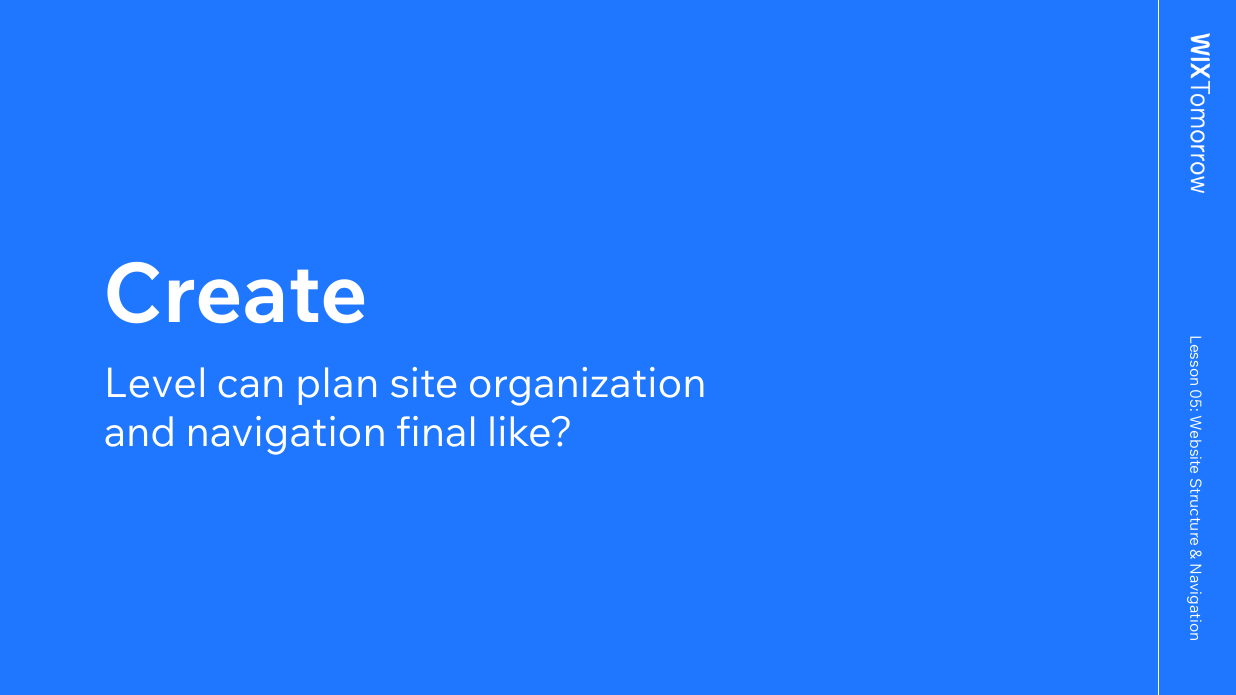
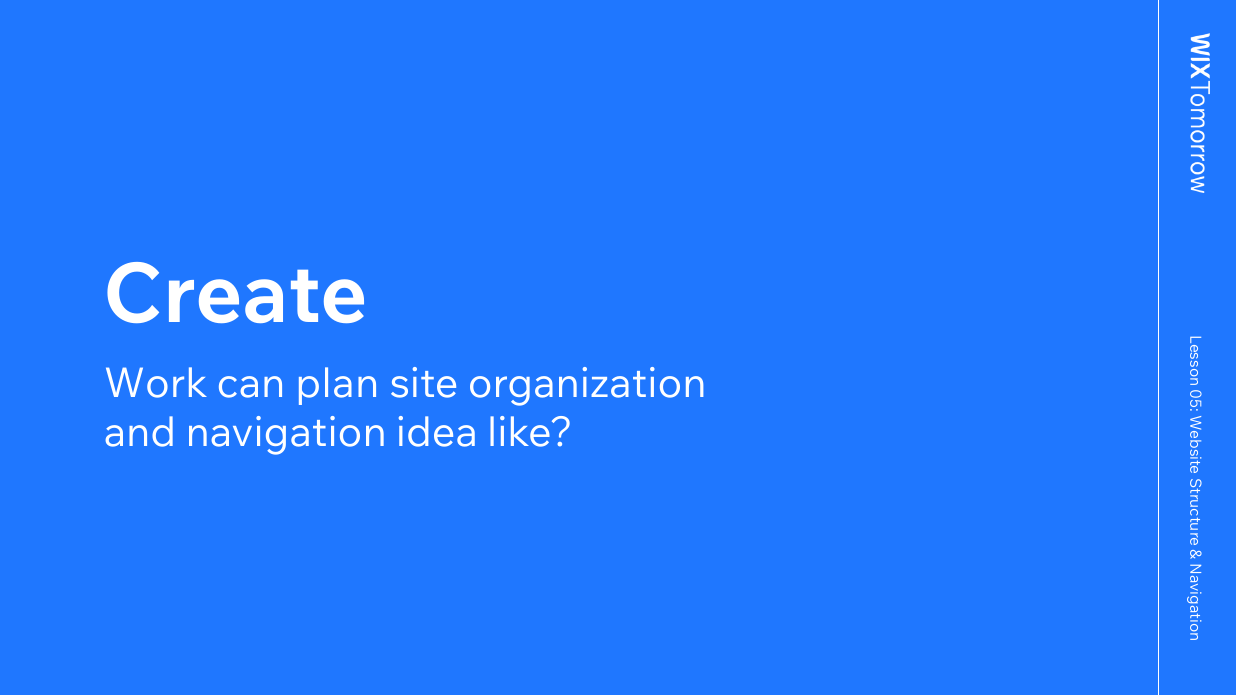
Level: Level -> Work
final: final -> idea
